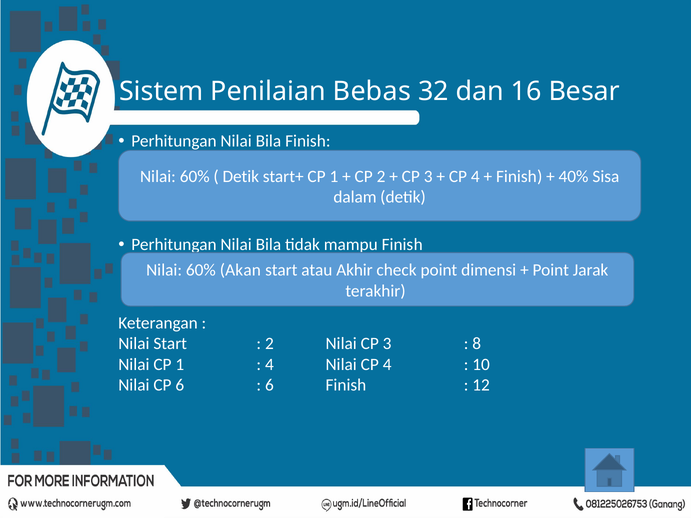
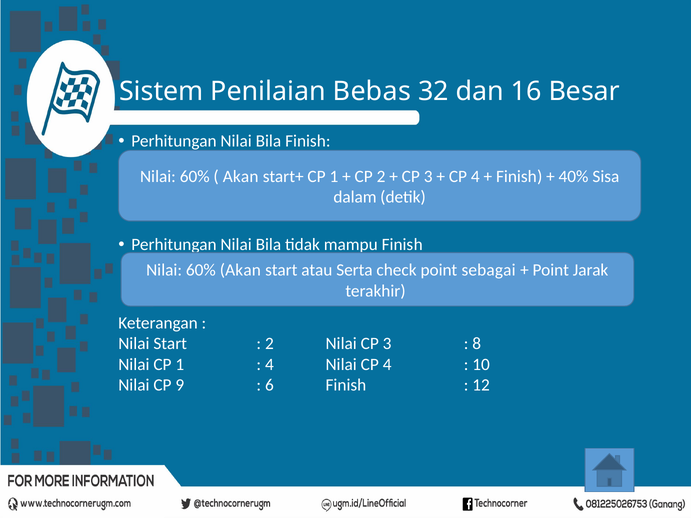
Detik at (241, 177): Detik -> Akan
Akhir: Akhir -> Serta
dimensi: dimensi -> sebagai
CP 6: 6 -> 9
